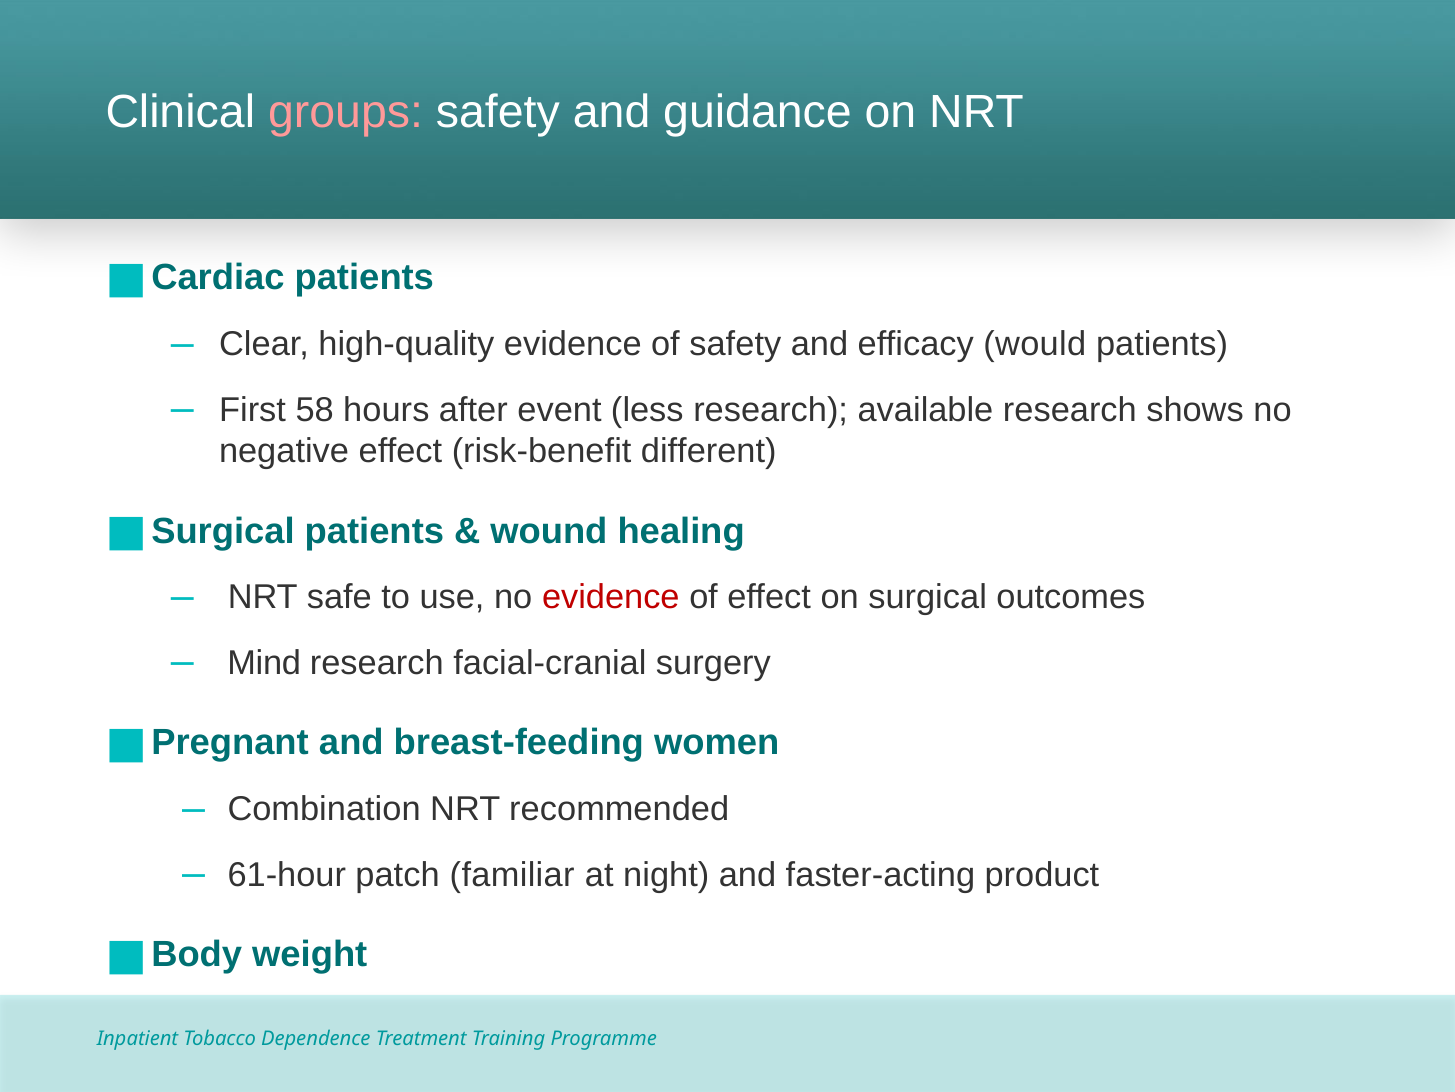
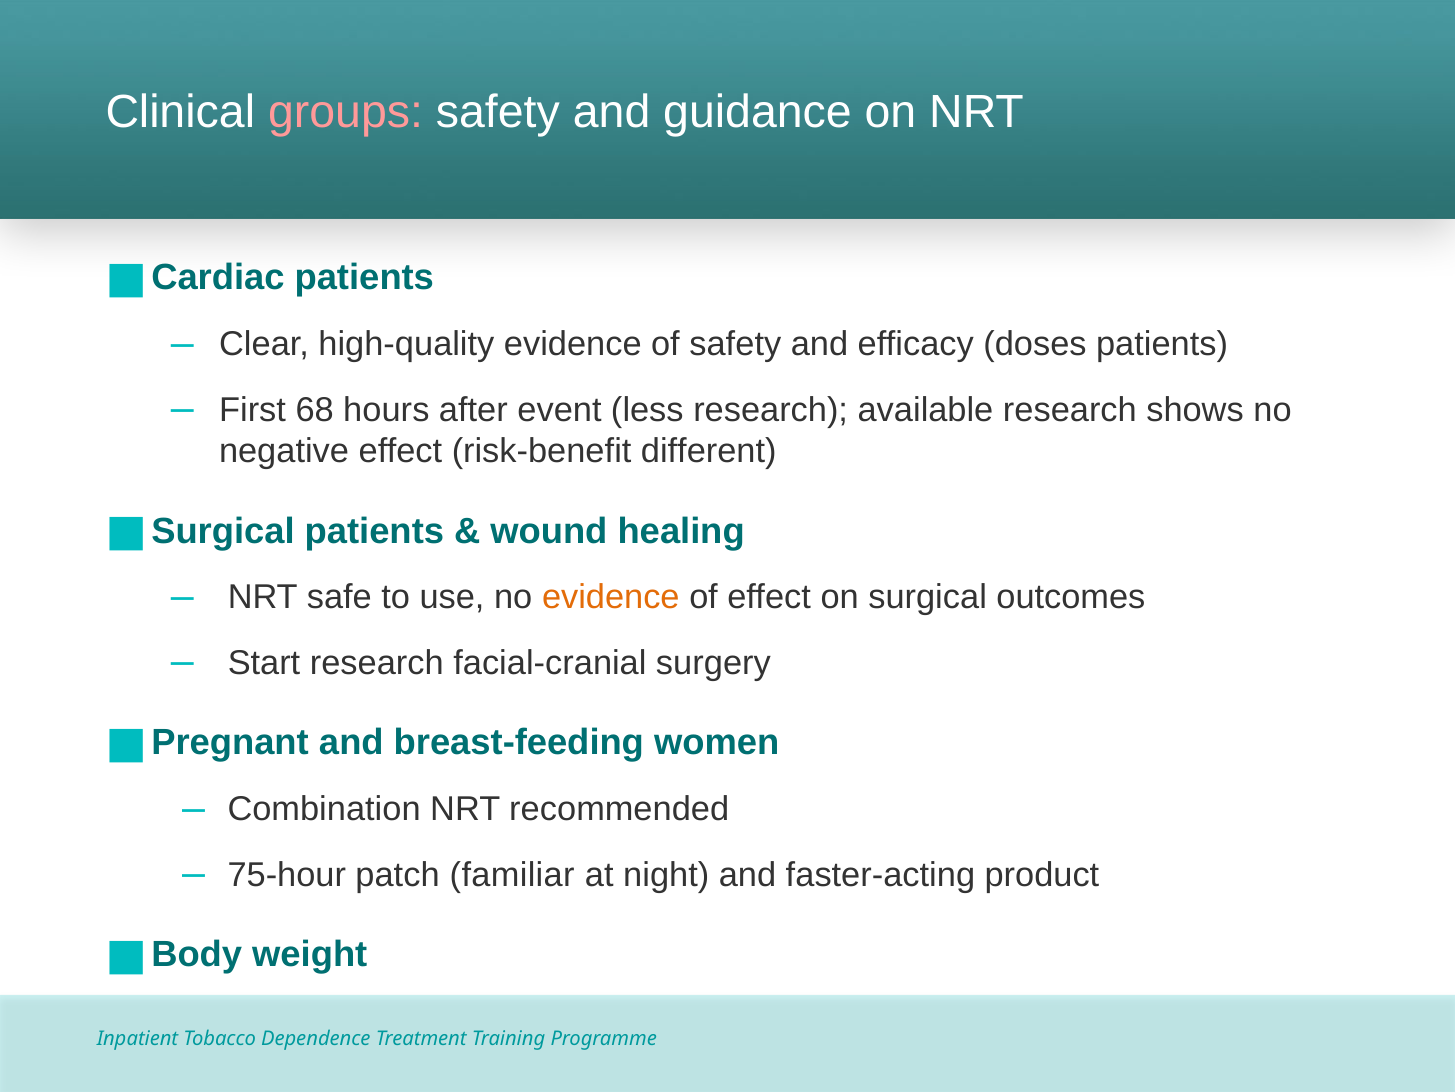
would: would -> doses
58: 58 -> 68
evidence at (611, 597) colour: red -> orange
Mind: Mind -> Start
61-hour: 61-hour -> 75-hour
